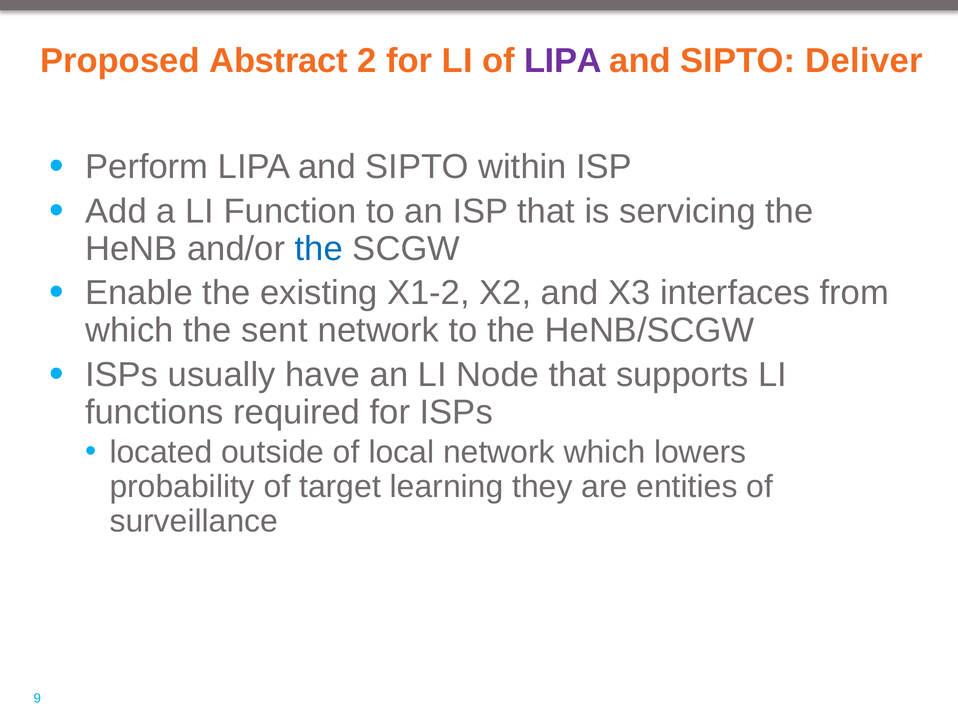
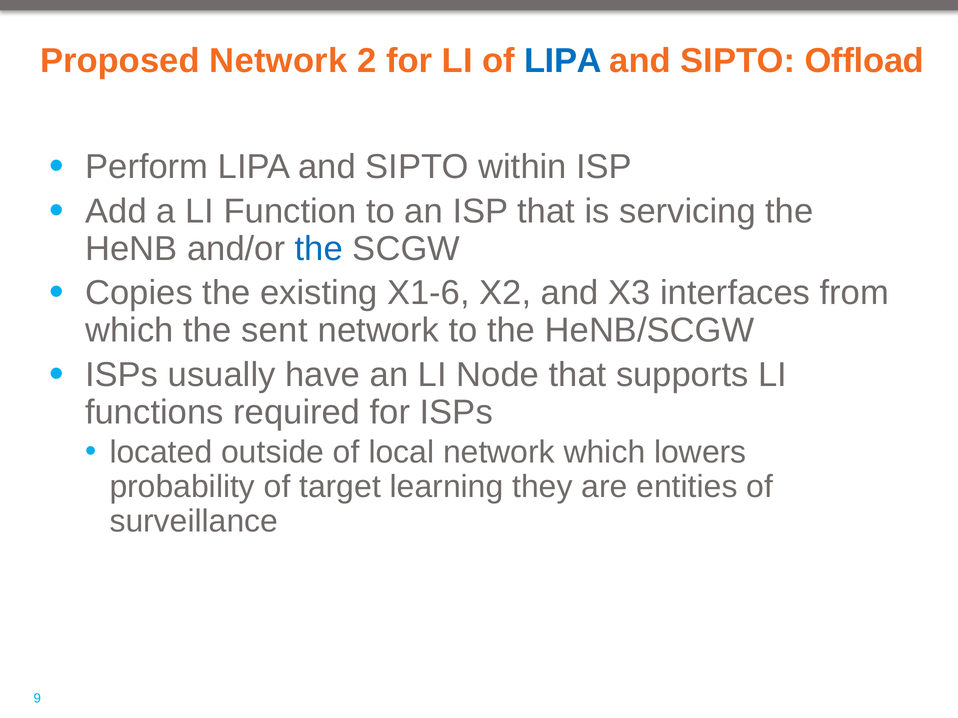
Proposed Abstract: Abstract -> Network
LIPA at (563, 61) colour: purple -> blue
Deliver: Deliver -> Offload
Enable: Enable -> Copies
X1-2: X1-2 -> X1-6
